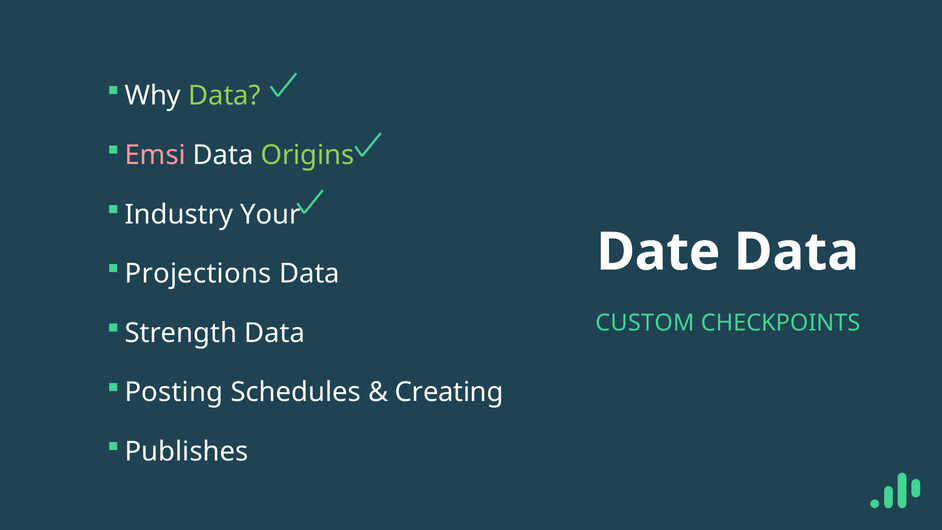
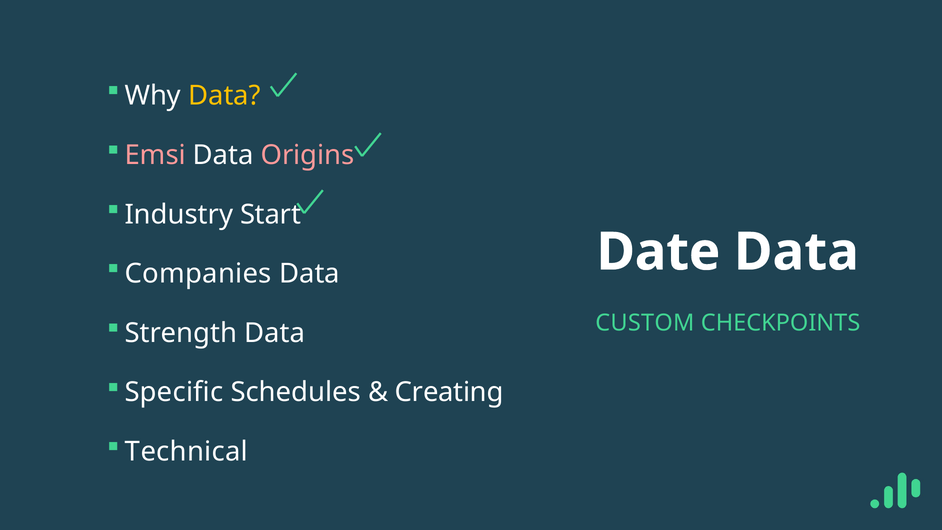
Data at (224, 96) colour: light green -> yellow
Origins colour: light green -> pink
Your: Your -> Start
Projections: Projections -> Companies
Posting: Posting -> Specific
Publishes: Publishes -> Technical
